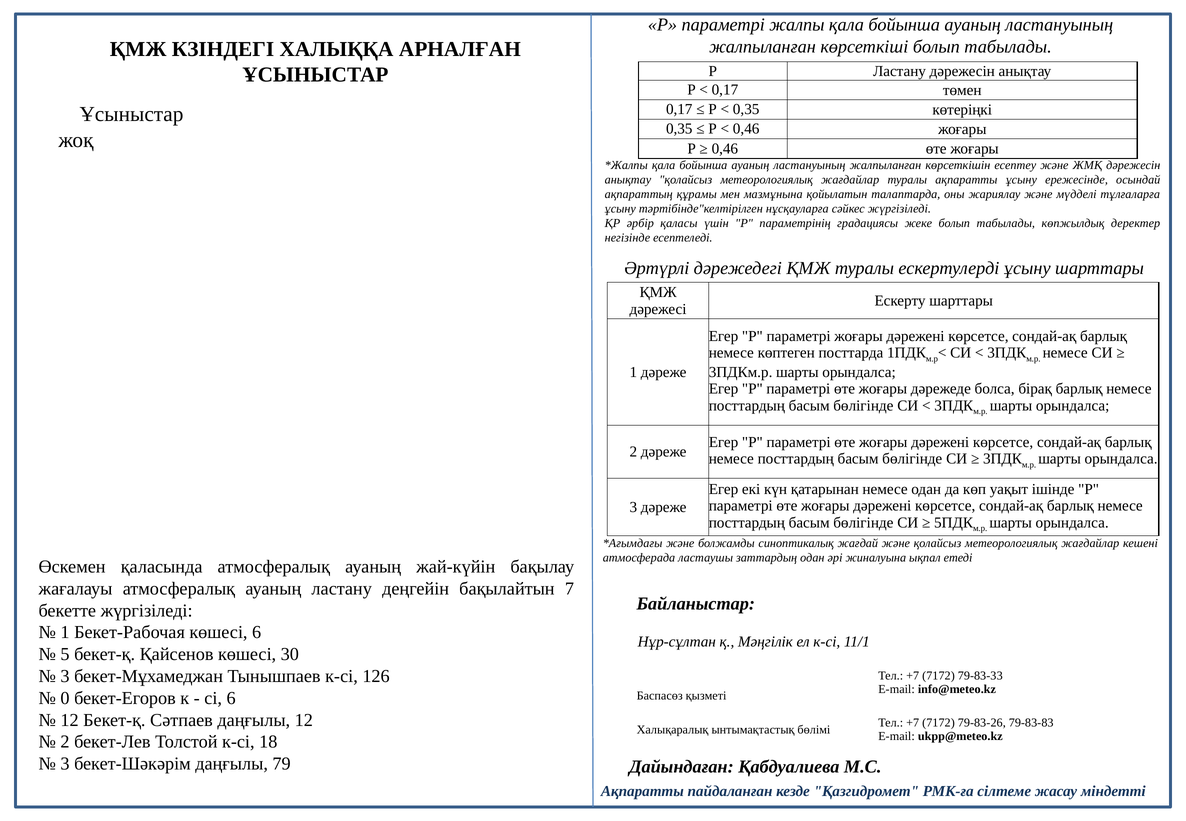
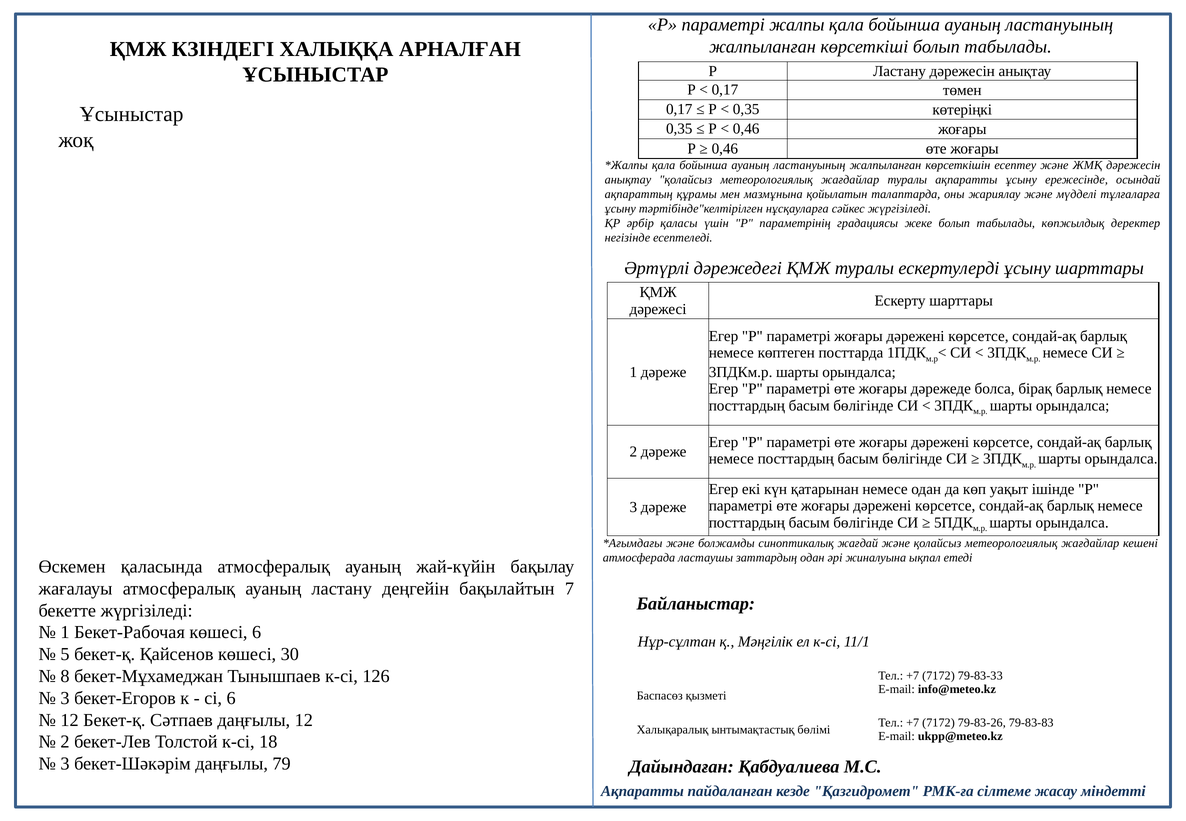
3 at (65, 676): 3 -> 8
0 at (65, 698): 0 -> 3
